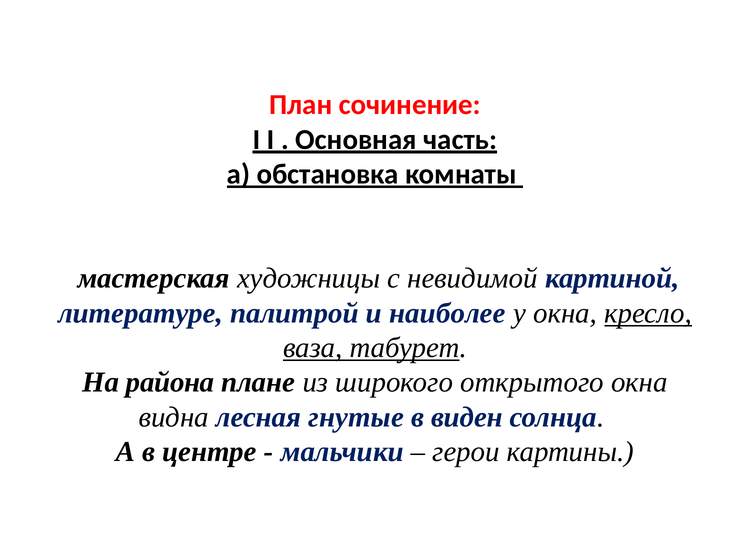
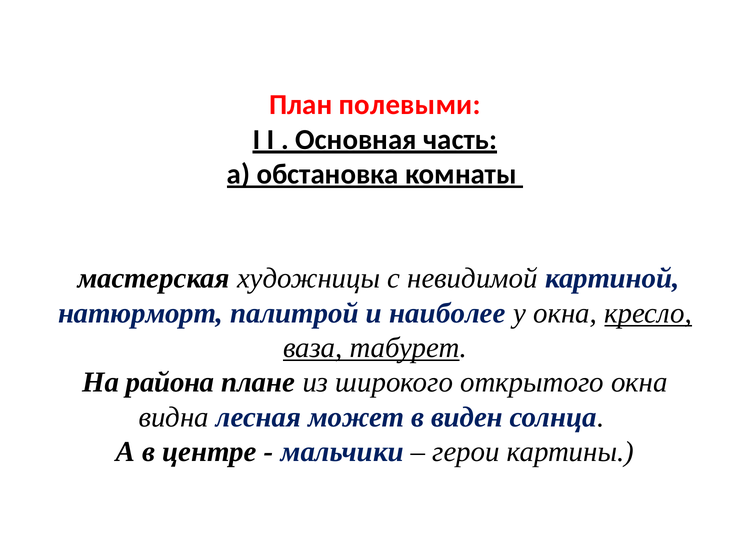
сочинение: сочинение -> полевыми
литературе: литературе -> натюрморт
гнутые: гнутые -> может
